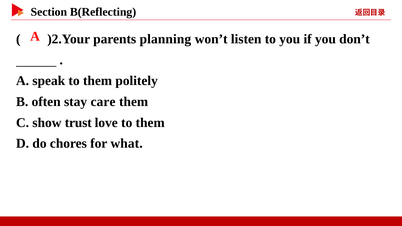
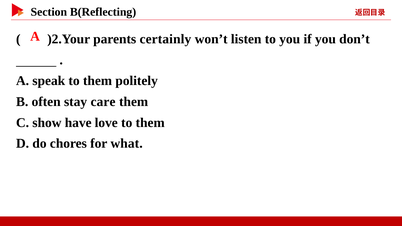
planning: planning -> certainly
trust: trust -> have
